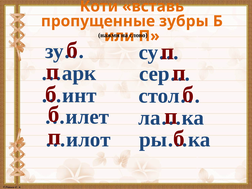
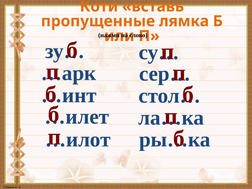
зубры: зубры -> лямка
